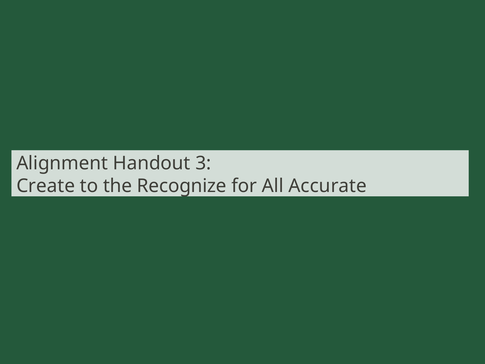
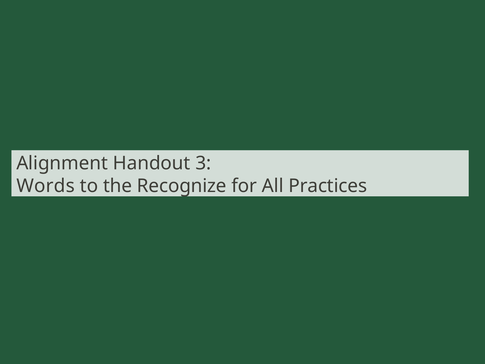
Create: Create -> Words
Accurate: Accurate -> Practices
